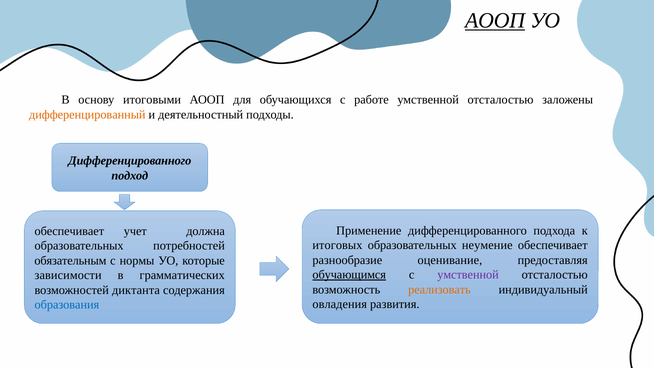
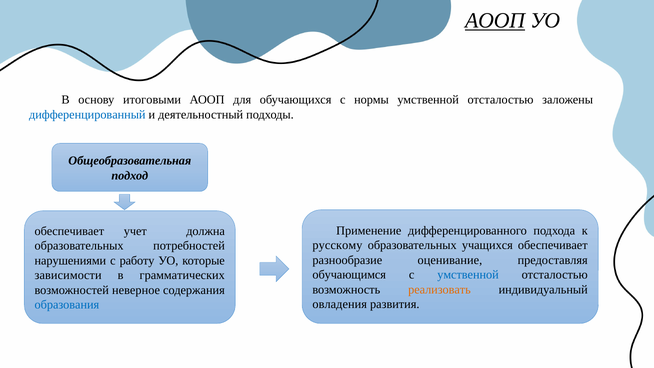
работе: работе -> нормы
дифференцированный colour: orange -> blue
Дифференцированного at (130, 161): Дифференцированного -> Общеобразовательная
итоговых: итоговых -> русскому
неумение: неумение -> учащихся
обязательным: обязательным -> нарушениями
нормы: нормы -> работу
обучающимся underline: present -> none
умственной at (468, 275) colour: purple -> blue
диктанта: диктанта -> неверное
